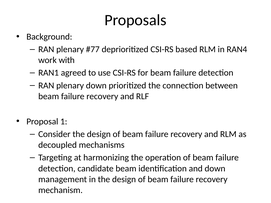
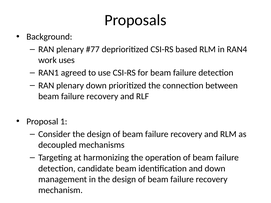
with: with -> uses
